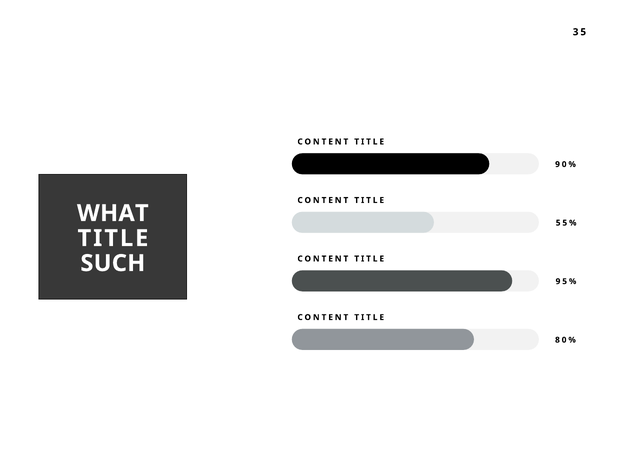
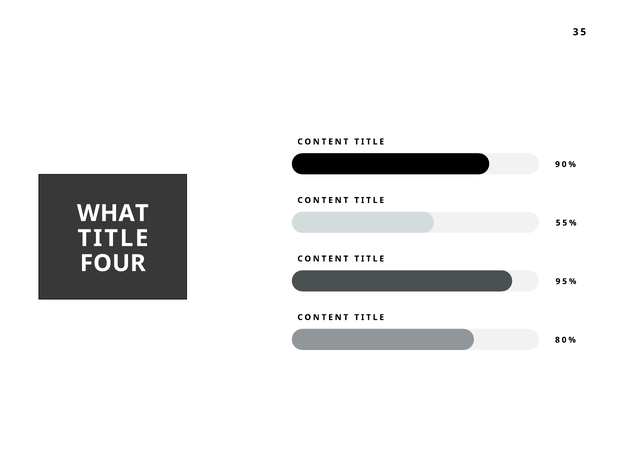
SUCH: SUCH -> FOUR
